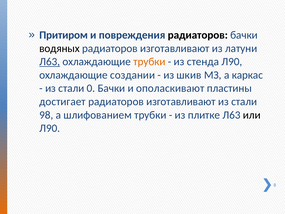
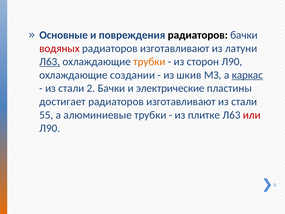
Притиром: Притиром -> Основные
водяных colour: black -> red
стенда: стенда -> сторон
каркас underline: none -> present
0: 0 -> 2
ополаскивают: ополаскивают -> электрические
98: 98 -> 55
шлифованием: шлифованием -> алюминиевые
или colour: black -> red
